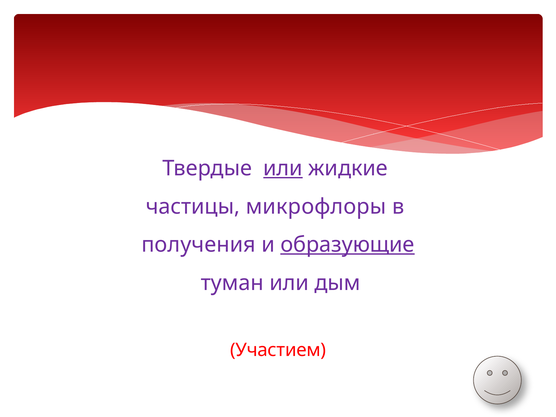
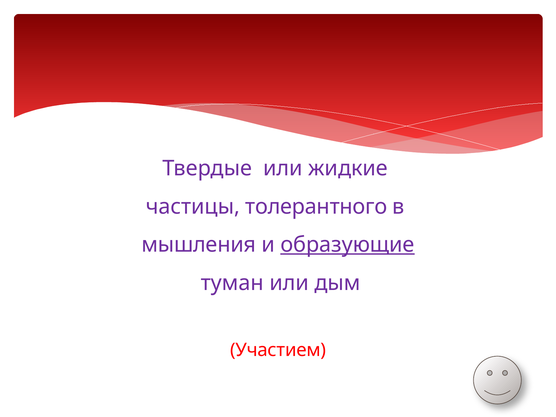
или at (283, 168) underline: present -> none
микрофлоры: микрофлоры -> толерантного
получения: получения -> мышления
